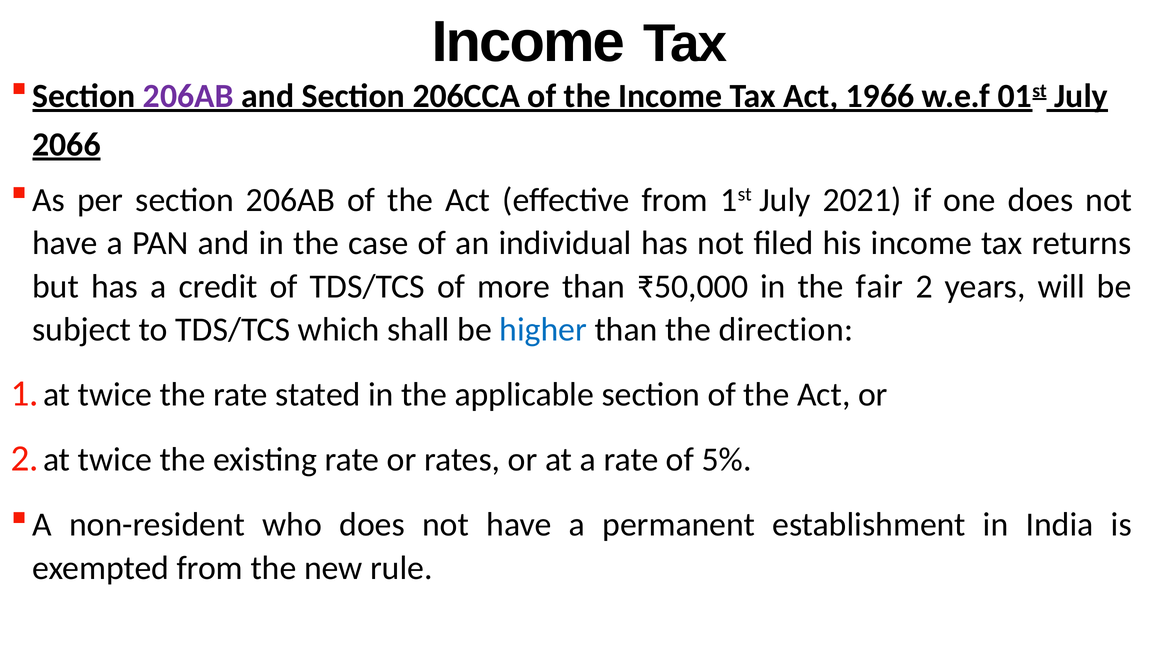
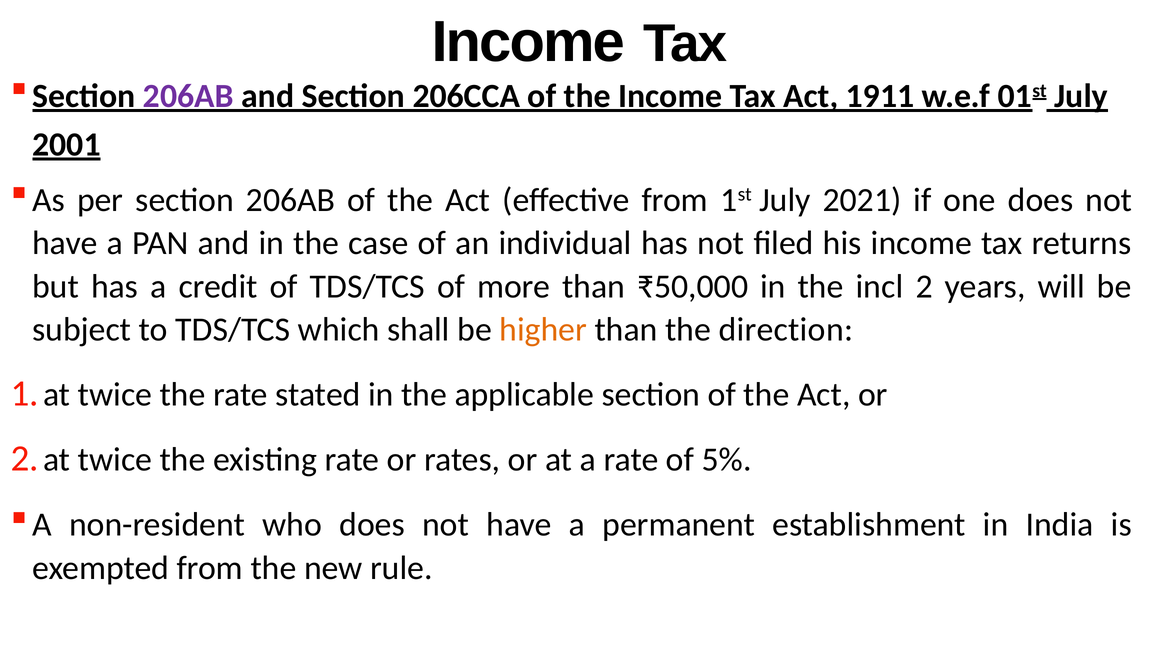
1966: 1966 -> 1911
2066: 2066 -> 2001
fair: fair -> incl
higher colour: blue -> orange
